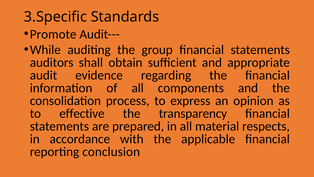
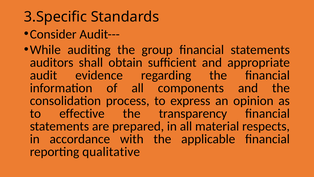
Promote: Promote -> Consider
conclusion: conclusion -> qualitative
